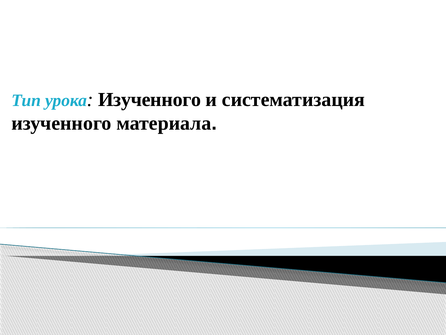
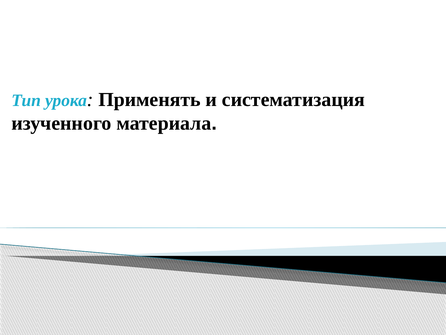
Изученного at (150, 99): Изученного -> Применять
